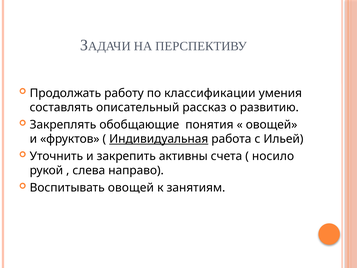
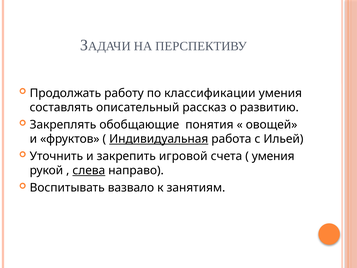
активны: активны -> игровой
носило at (273, 156): носило -> умения
слева underline: none -> present
Воспитывать овощей: овощей -> вазвало
